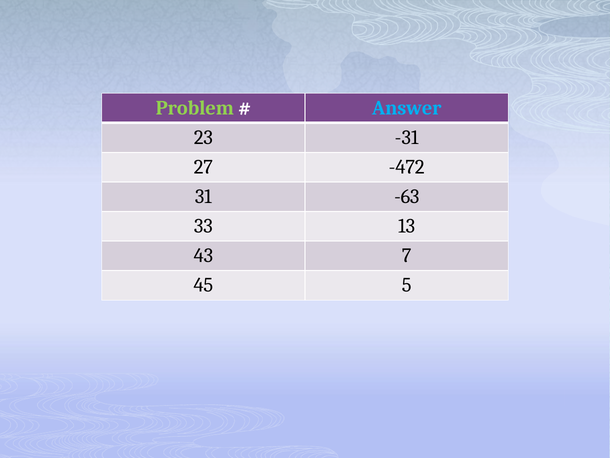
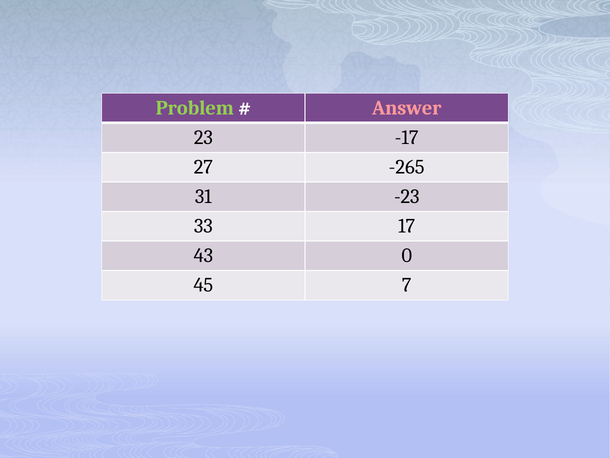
Answer colour: light blue -> pink
-31: -31 -> -17
-472: -472 -> -265
-63: -63 -> -23
13: 13 -> 17
7: 7 -> 0
5: 5 -> 7
